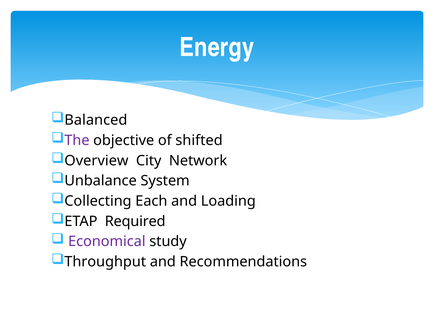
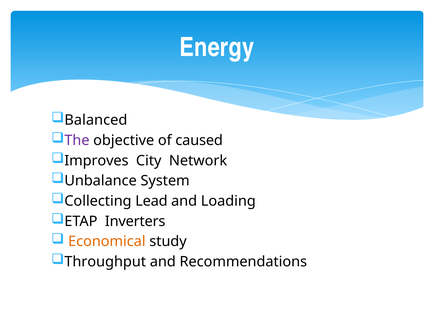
shifted: shifted -> caused
Overview: Overview -> Improves
Each: Each -> Lead
Required: Required -> Inverters
Economical colour: purple -> orange
